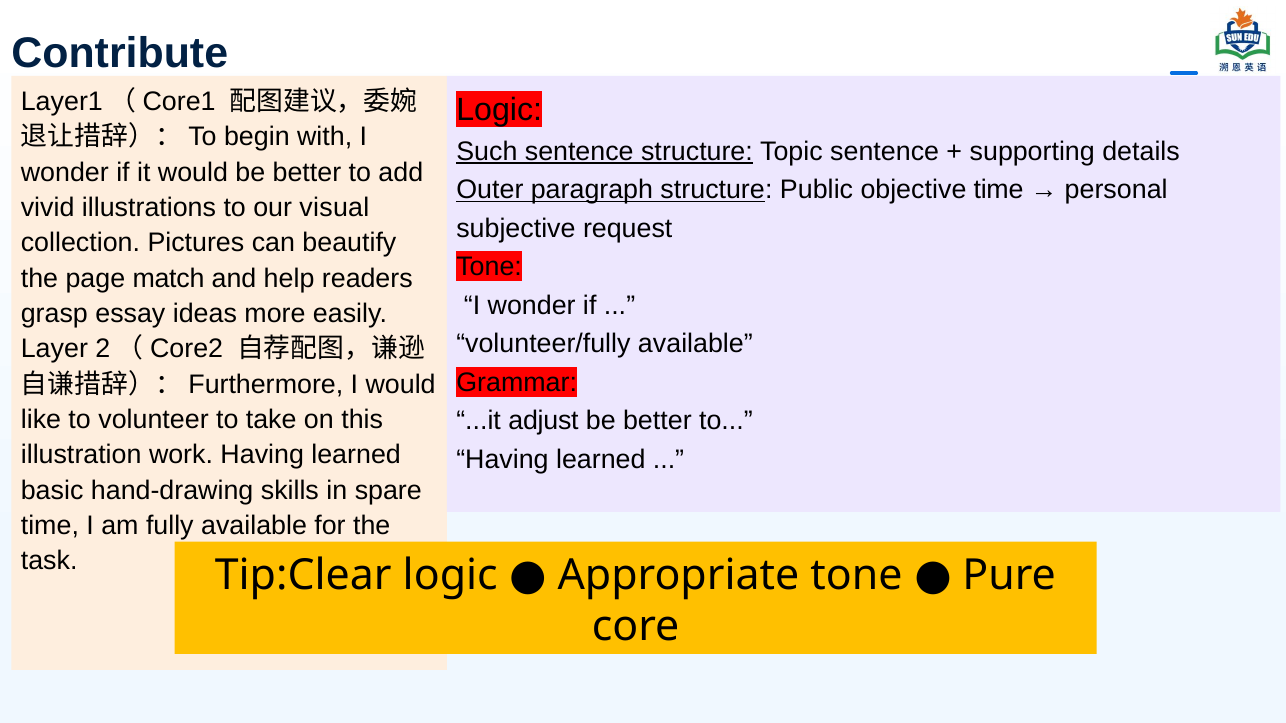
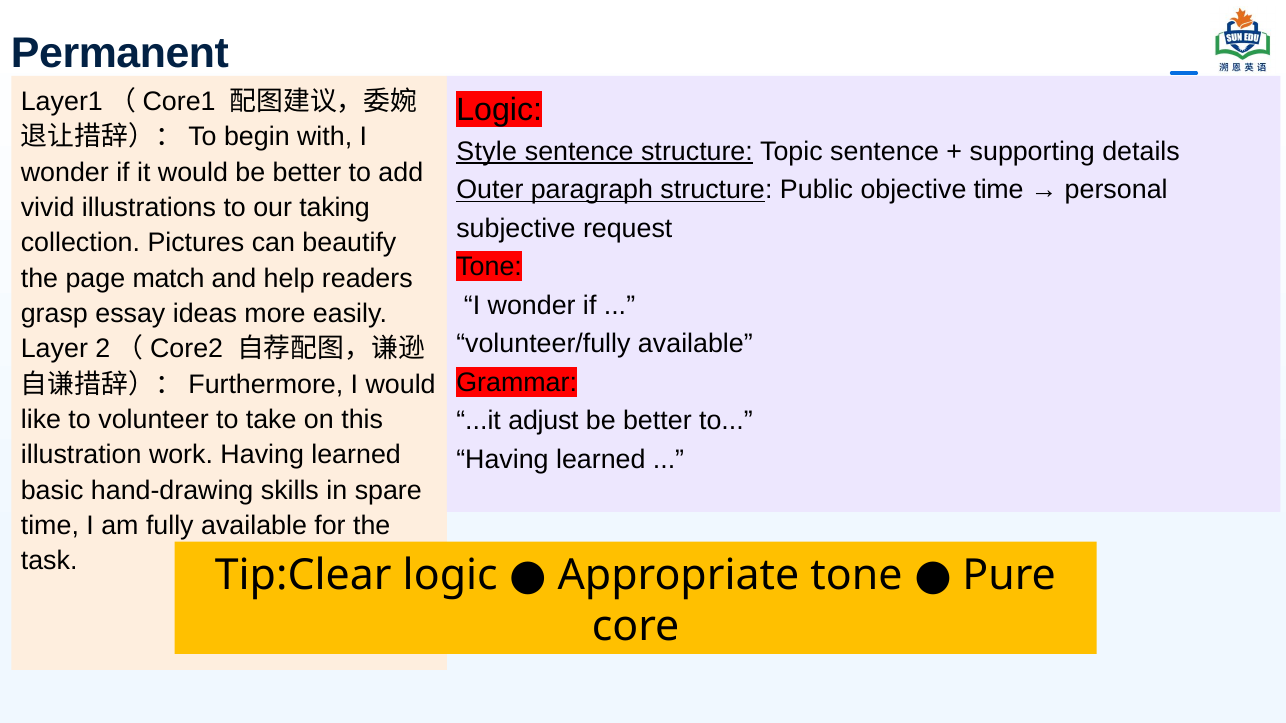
Contribute: Contribute -> Permanent
Such: Such -> Style
visual: visual -> taking
